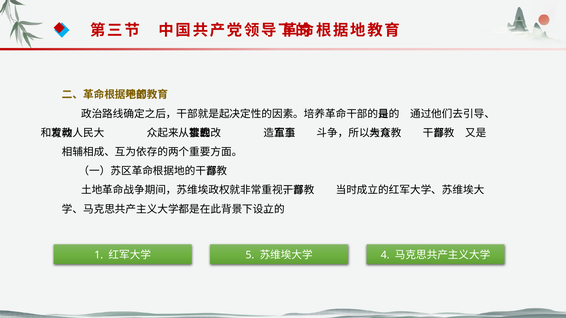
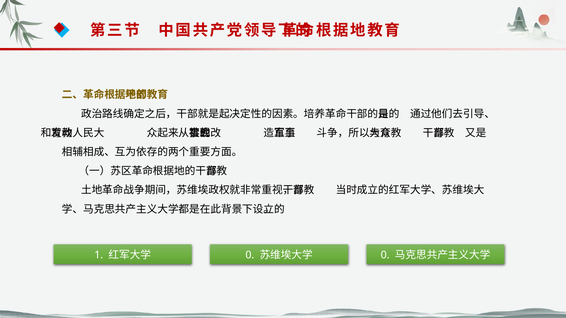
5 at (250, 255): 5 -> 0
4 at (385, 255): 4 -> 0
